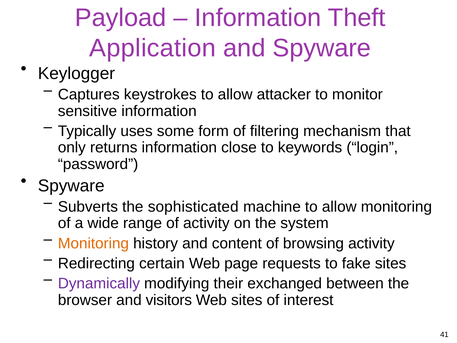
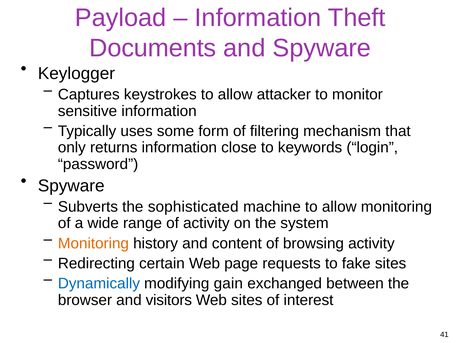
Application: Application -> Documents
Dynamically colour: purple -> blue
their: their -> gain
